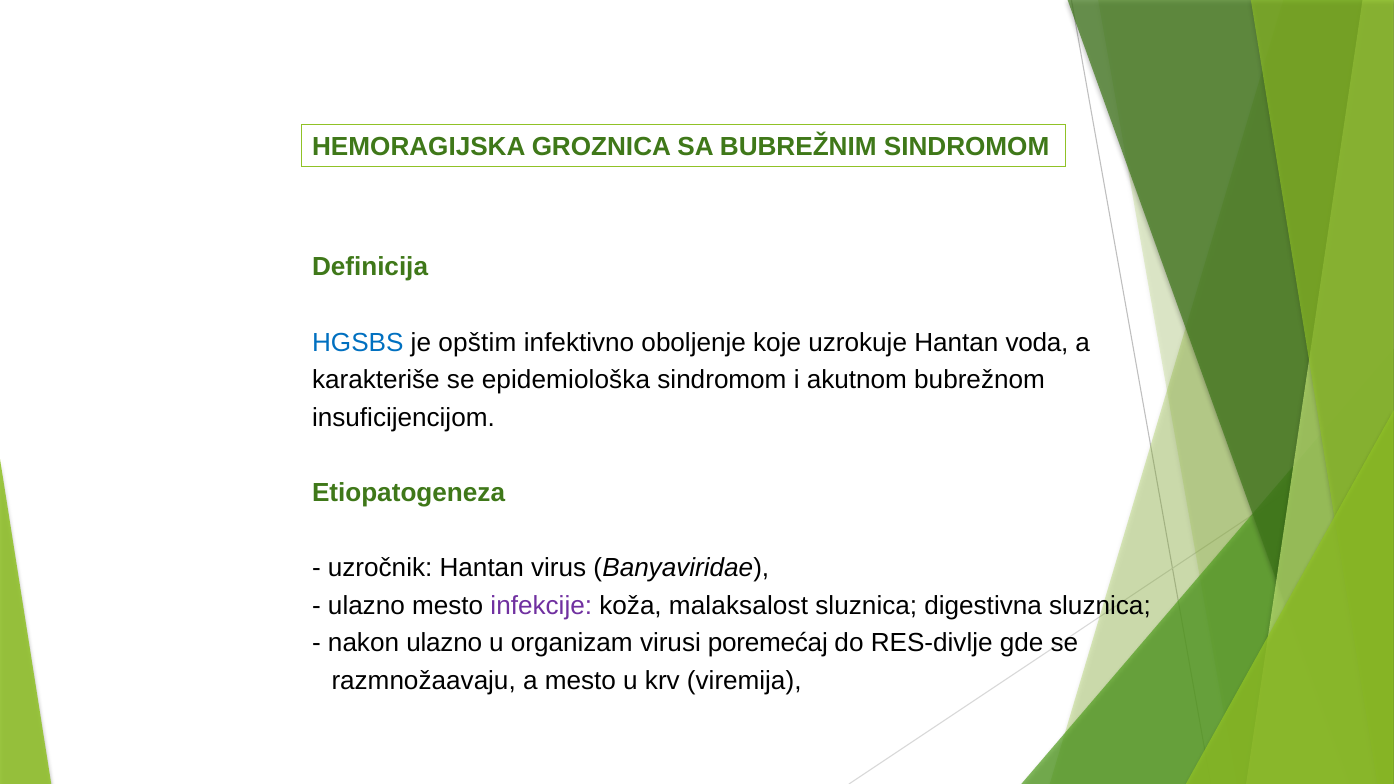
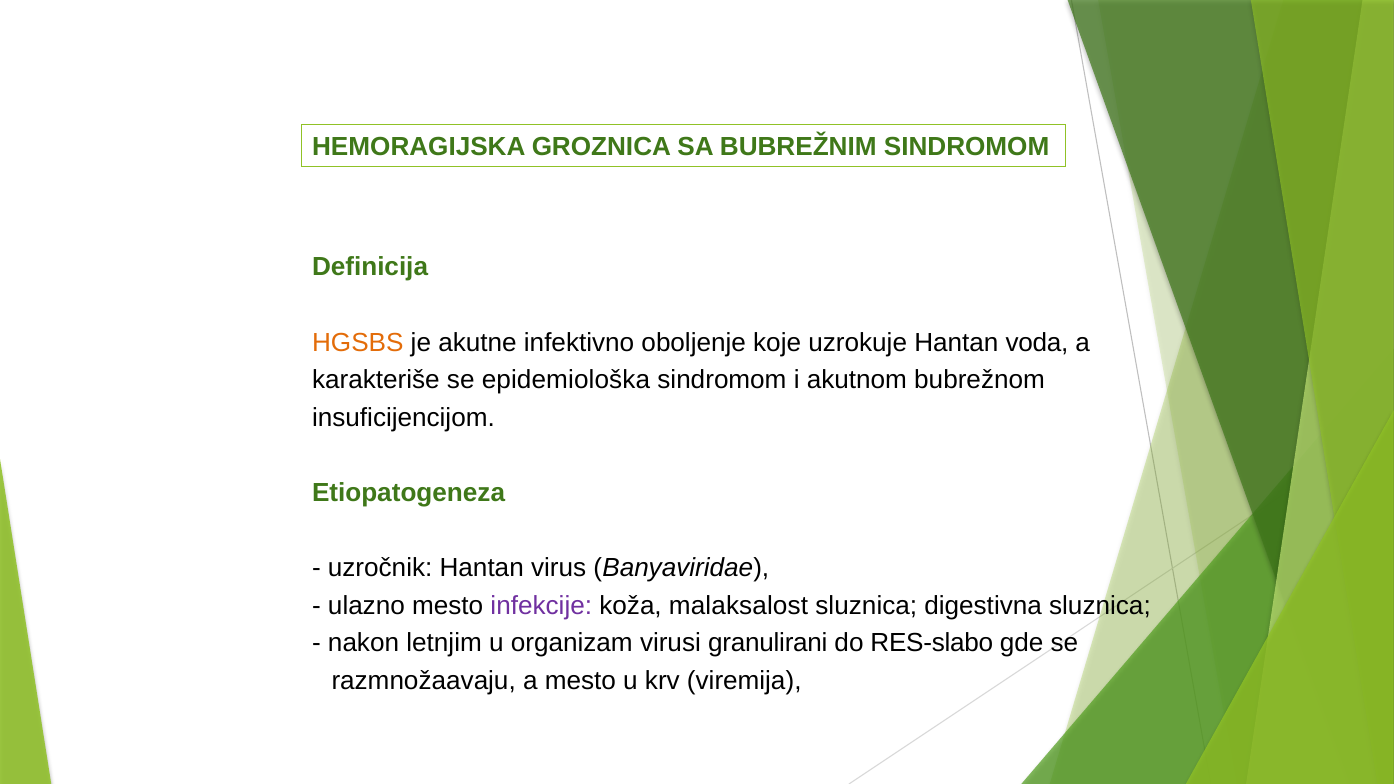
HGSBS colour: blue -> orange
opštim: opštim -> akutne
nakon ulazno: ulazno -> letnjim
poremećaj: poremećaj -> granulirani
RES-divlje: RES-divlje -> RES-slabo
